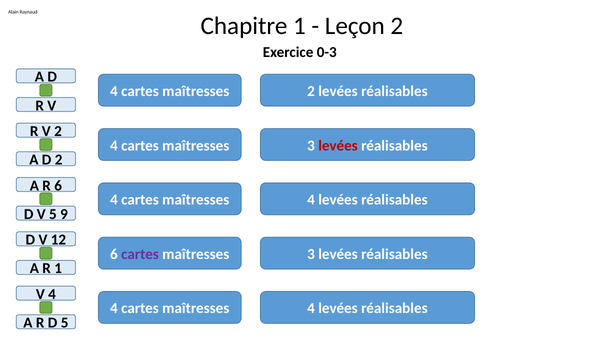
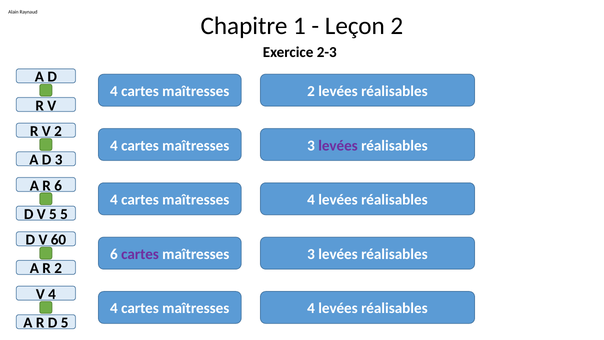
0-3: 0-3 -> 2-3
levées at (338, 145) colour: red -> purple
D 2: 2 -> 3
5 9: 9 -> 5
12: 12 -> 60
R 1: 1 -> 2
